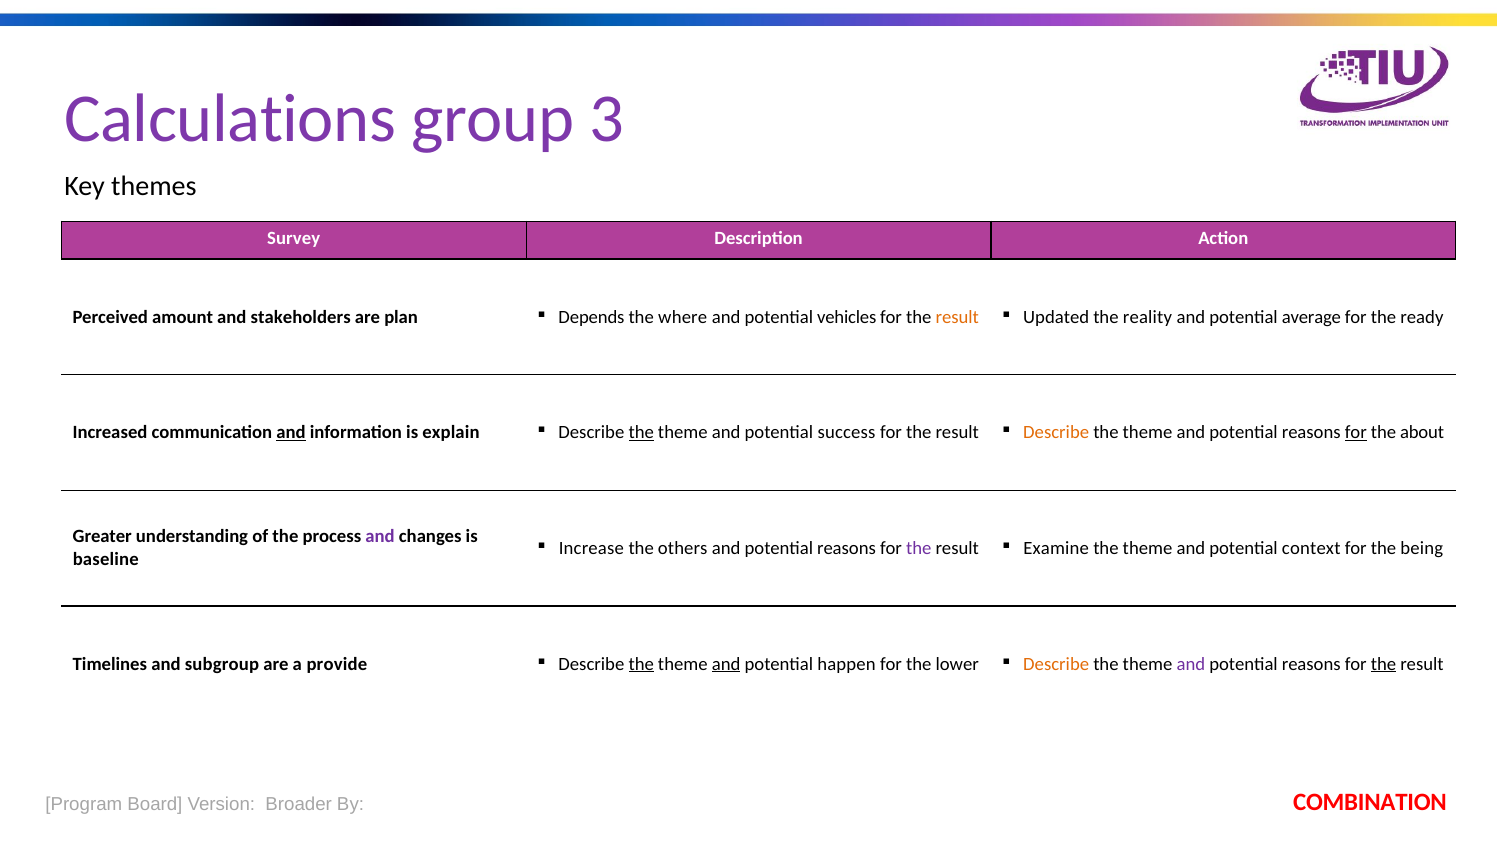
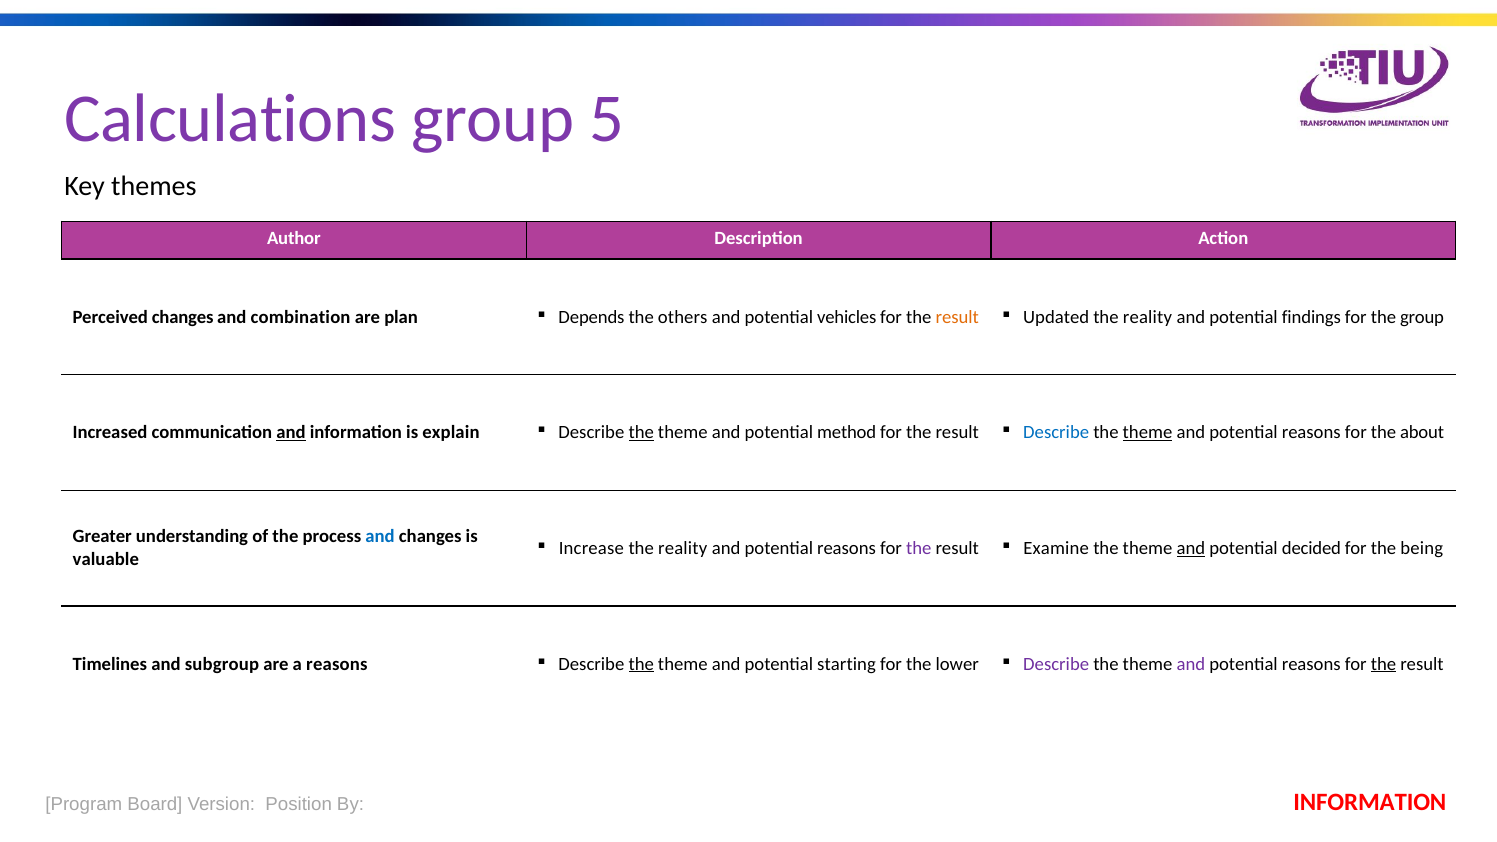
3: 3 -> 5
Survey: Survey -> Author
Perceived amount: amount -> changes
stakeholders: stakeholders -> combination
where: where -> others
average: average -> findings
the ready: ready -> group
success: success -> method
Describe at (1056, 433) colour: orange -> blue
theme at (1148, 433) underline: none -> present
for at (1356, 433) underline: present -> none
and at (380, 537) colour: purple -> blue
others at (683, 548): others -> reality
and at (1191, 548) underline: none -> present
context: context -> decided
baseline: baseline -> valuable
a provide: provide -> reasons
and at (726, 664) underline: present -> none
happen: happen -> starting
Describe at (1056, 664) colour: orange -> purple
COMBINATION at (1370, 803): COMBINATION -> INFORMATION
Broader: Broader -> Position
